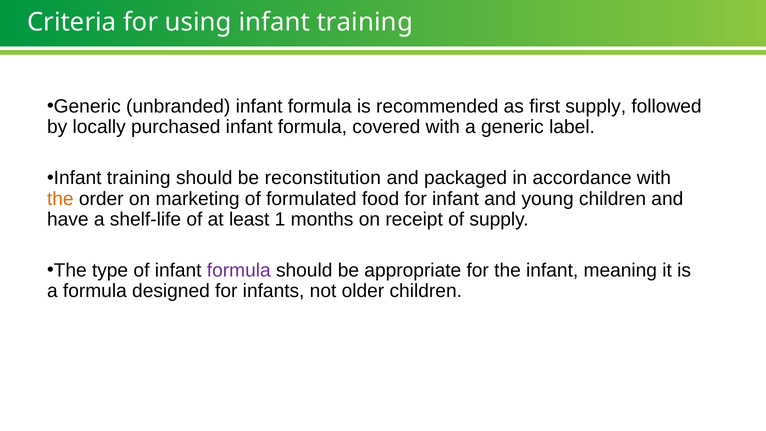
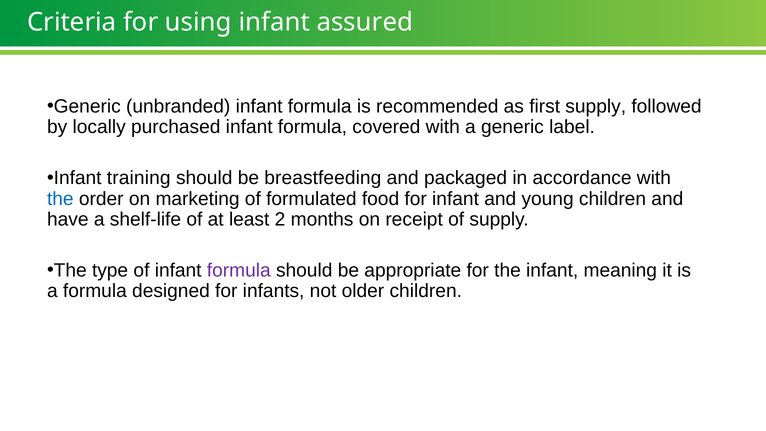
using infant training: training -> assured
reconstitution: reconstitution -> breastfeeding
the at (60, 199) colour: orange -> blue
1: 1 -> 2
